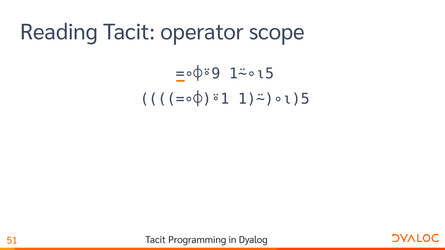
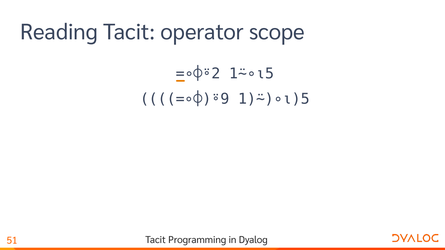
=∘⌽⍤9: =∘⌽⍤9 -> =∘⌽⍤2
=∘⌽)⍤1: =∘⌽)⍤1 -> =∘⌽)⍤9
